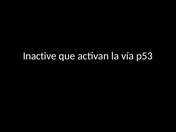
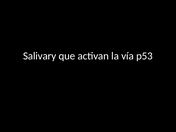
Inactive: Inactive -> Salivary
